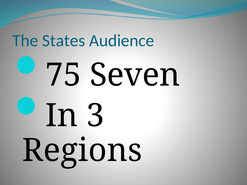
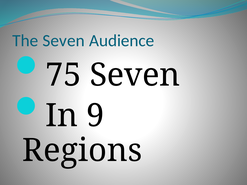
The States: States -> Seven
3: 3 -> 9
